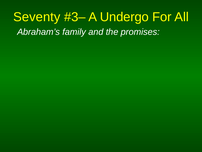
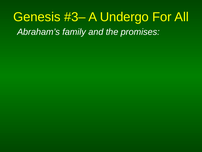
Seventy: Seventy -> Genesis
